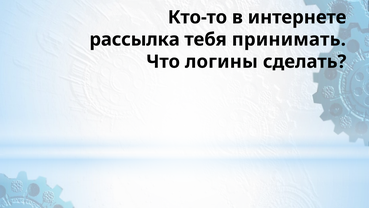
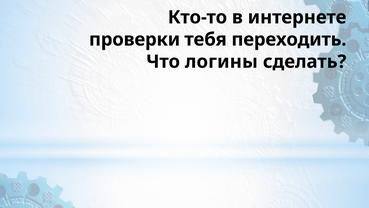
рассылка: рассылка -> проверки
принимать: принимать -> переходить
